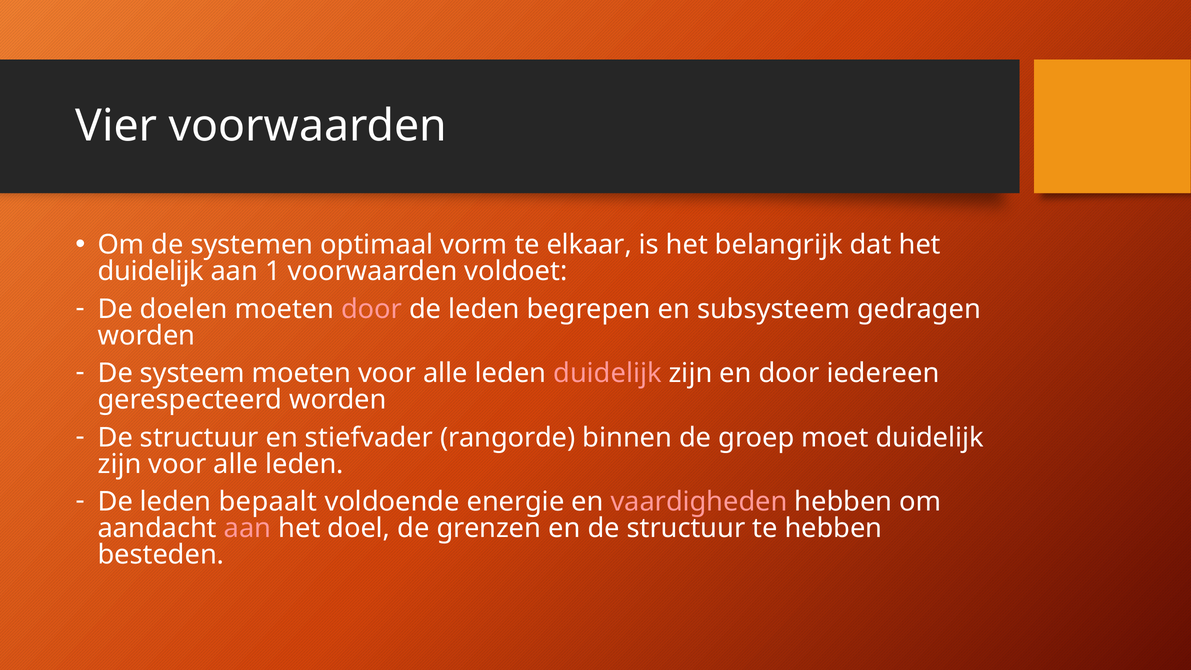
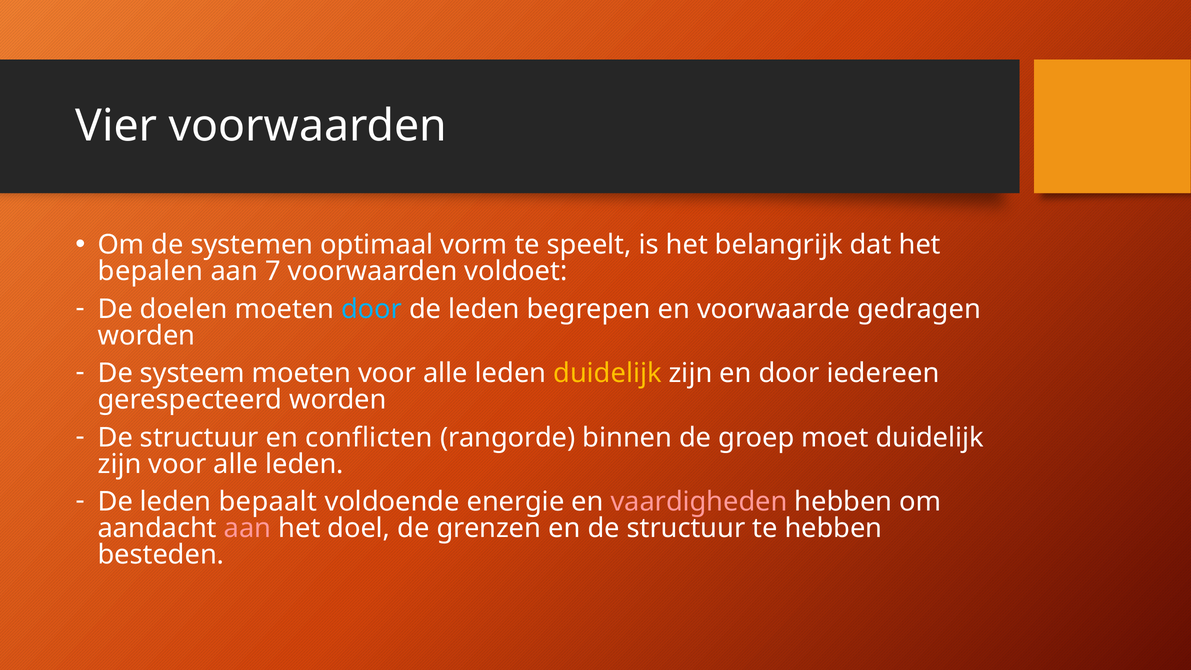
elkaar: elkaar -> speelt
duidelijk at (151, 271): duidelijk -> bepalen
1: 1 -> 7
door at (372, 309) colour: pink -> light blue
subsysteem: subsysteem -> voorwaarde
duidelijk at (607, 373) colour: pink -> yellow
stiefvader: stiefvader -> conflicten
